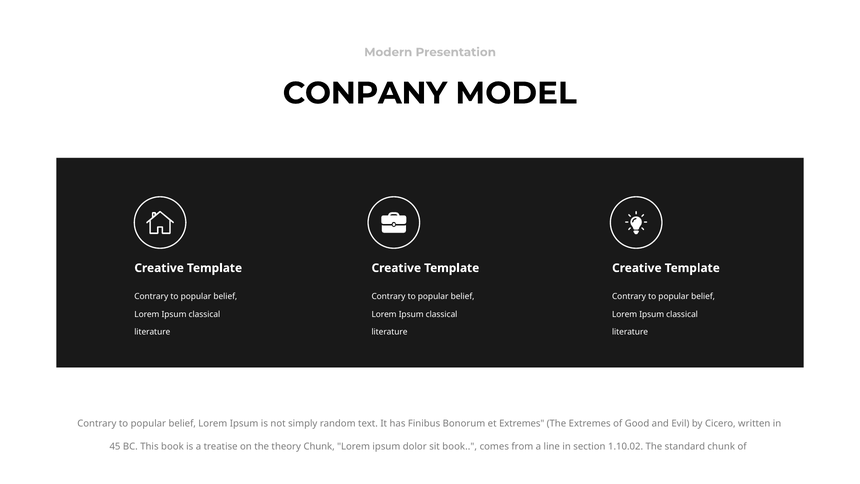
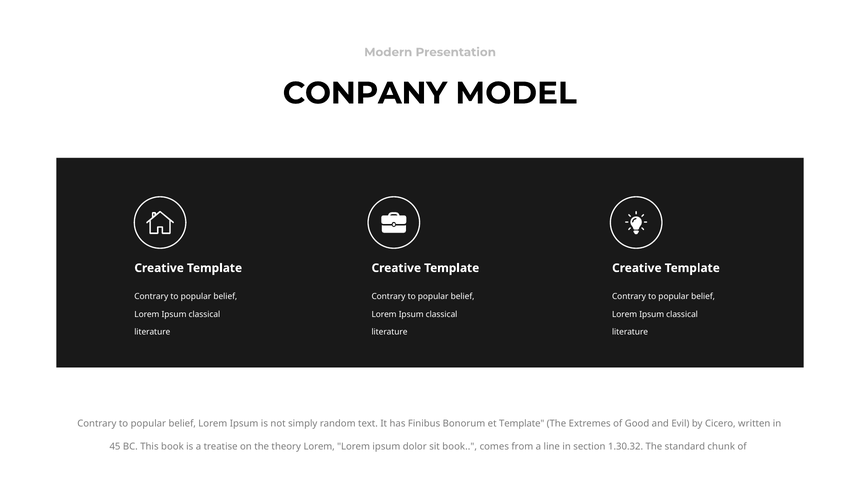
et Extremes: Extremes -> Template
theory Chunk: Chunk -> Lorem
1.10.02: 1.10.02 -> 1.30.32
